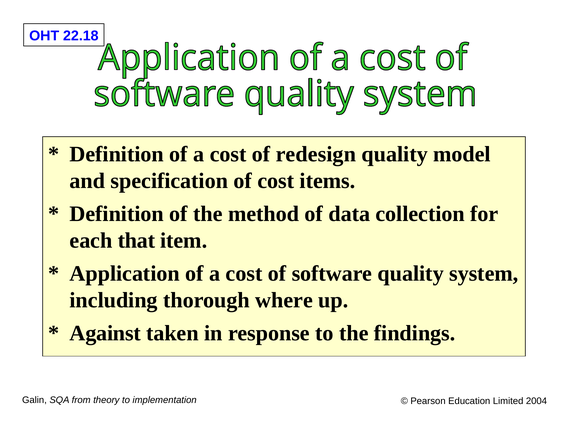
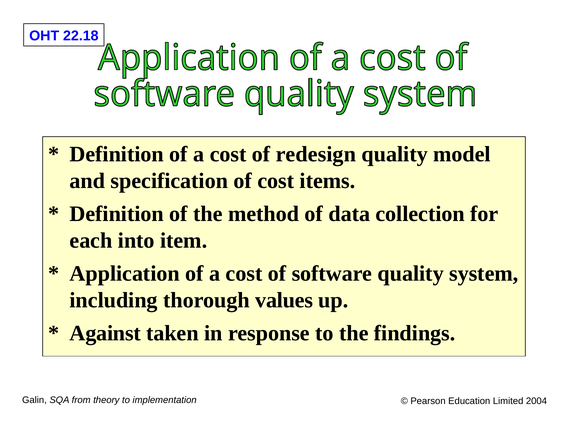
that: that -> into
where: where -> values
